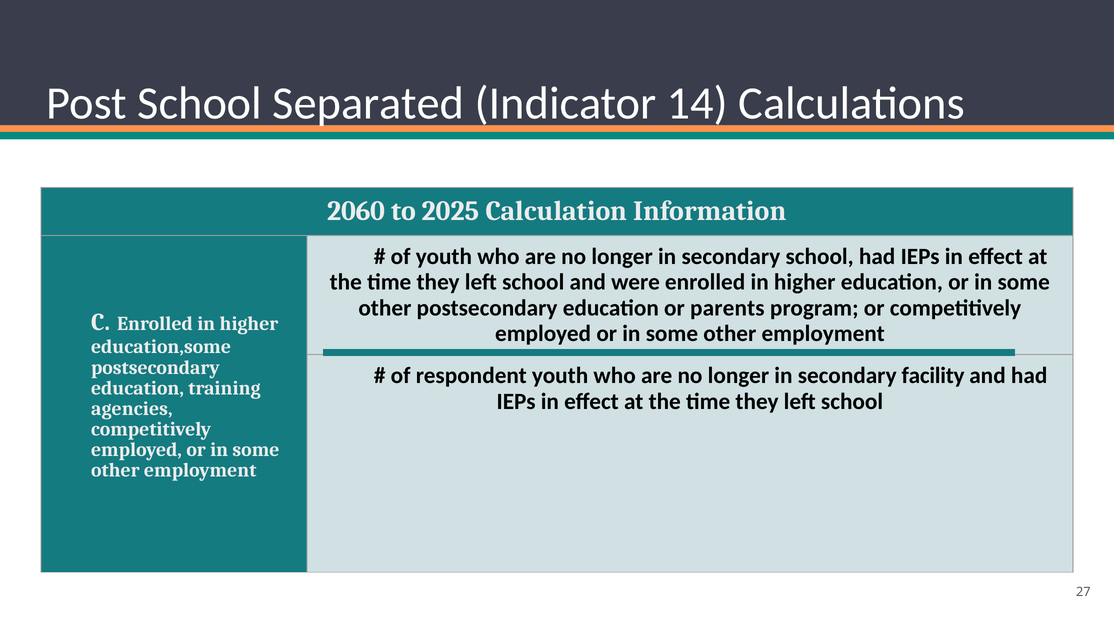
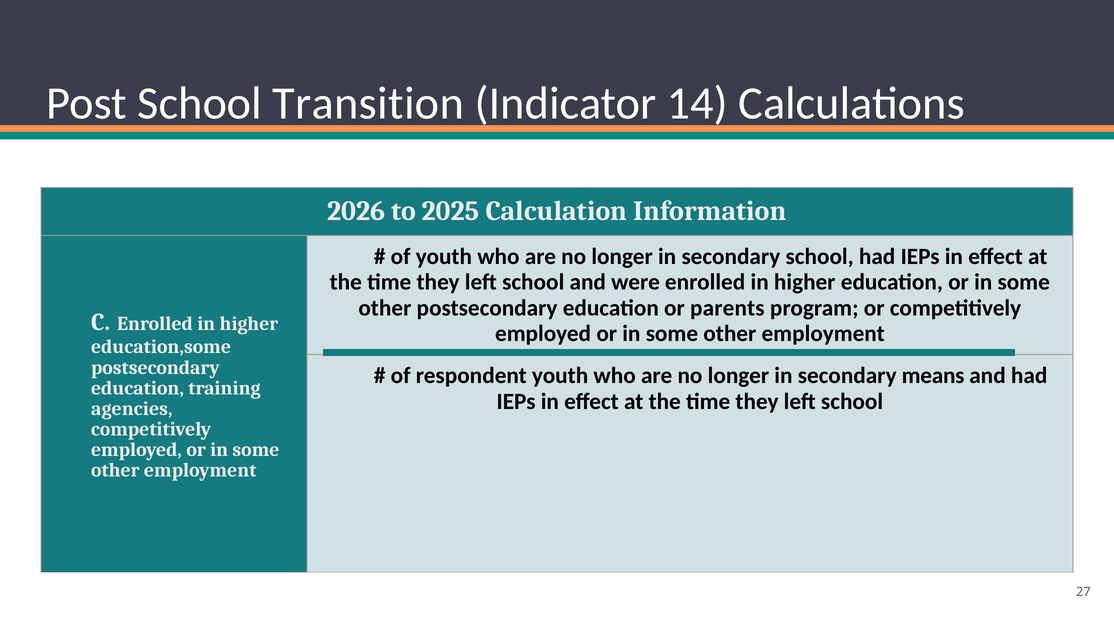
Separated: Separated -> Transition
2060: 2060 -> 2026
facility: facility -> means
